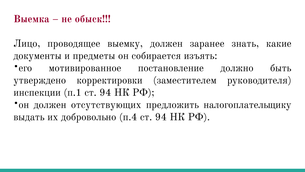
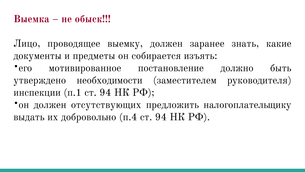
корректировки: корректировки -> необходимости
